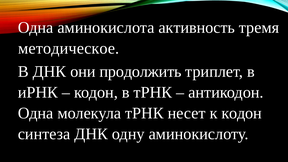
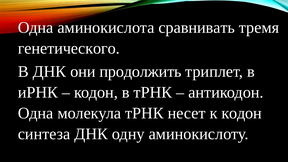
активность: активность -> сравнивать
методическое: методическое -> генетического
